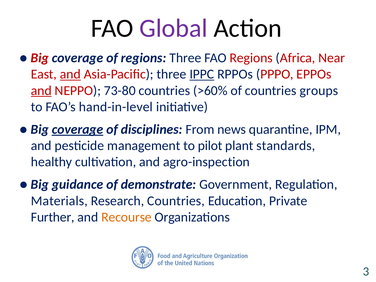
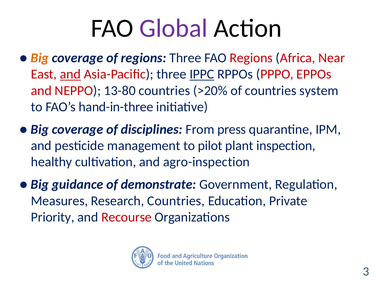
Big at (40, 58) colour: red -> orange
and at (41, 91) underline: present -> none
73-80: 73-80 -> 13-80
>60%: >60% -> >20%
groups: groups -> system
hand-in-level: hand-in-level -> hand-in-three
coverage at (78, 129) underline: present -> none
news: news -> press
standards: standards -> inspection
Materials: Materials -> Measures
Further: Further -> Priority
Recourse colour: orange -> red
